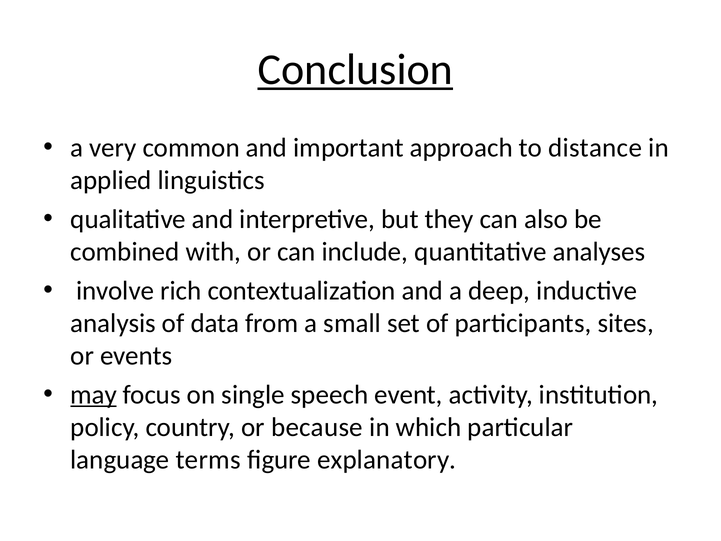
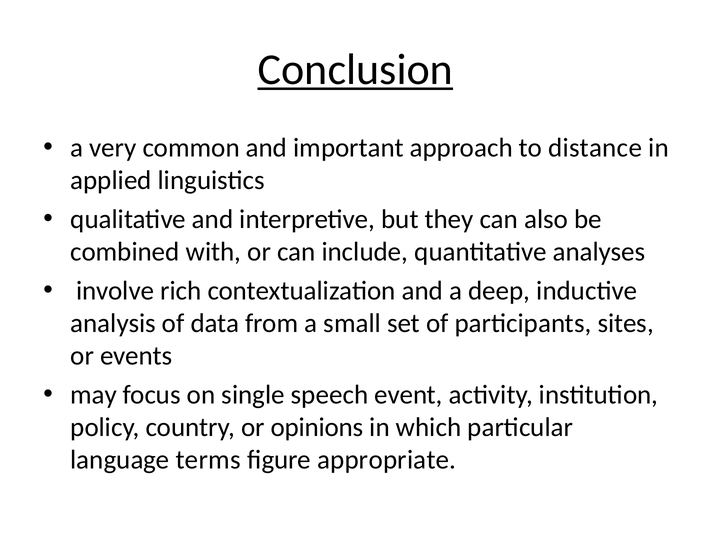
may underline: present -> none
because: because -> opinions
explanatory: explanatory -> appropriate
